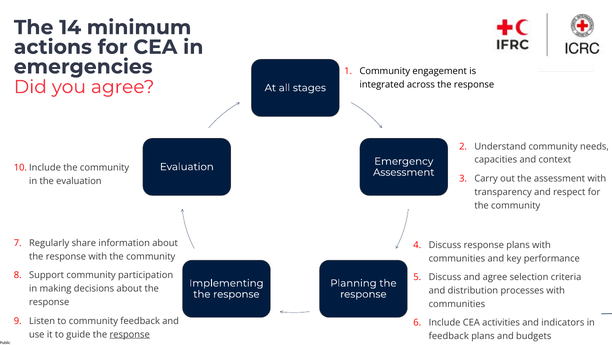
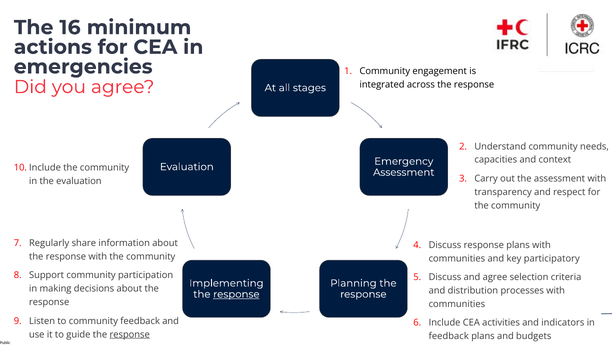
14: 14 -> 16
performance: performance -> participatory
response at (236, 294) underline: none -> present
